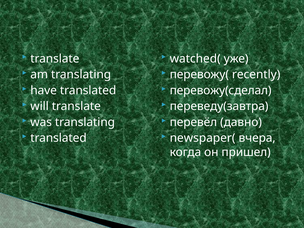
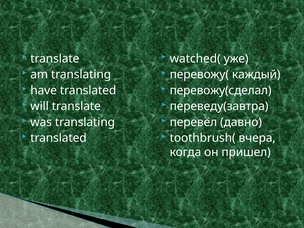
recently: recently -> каждый
newspaper(: newspaper( -> toothbrush(
